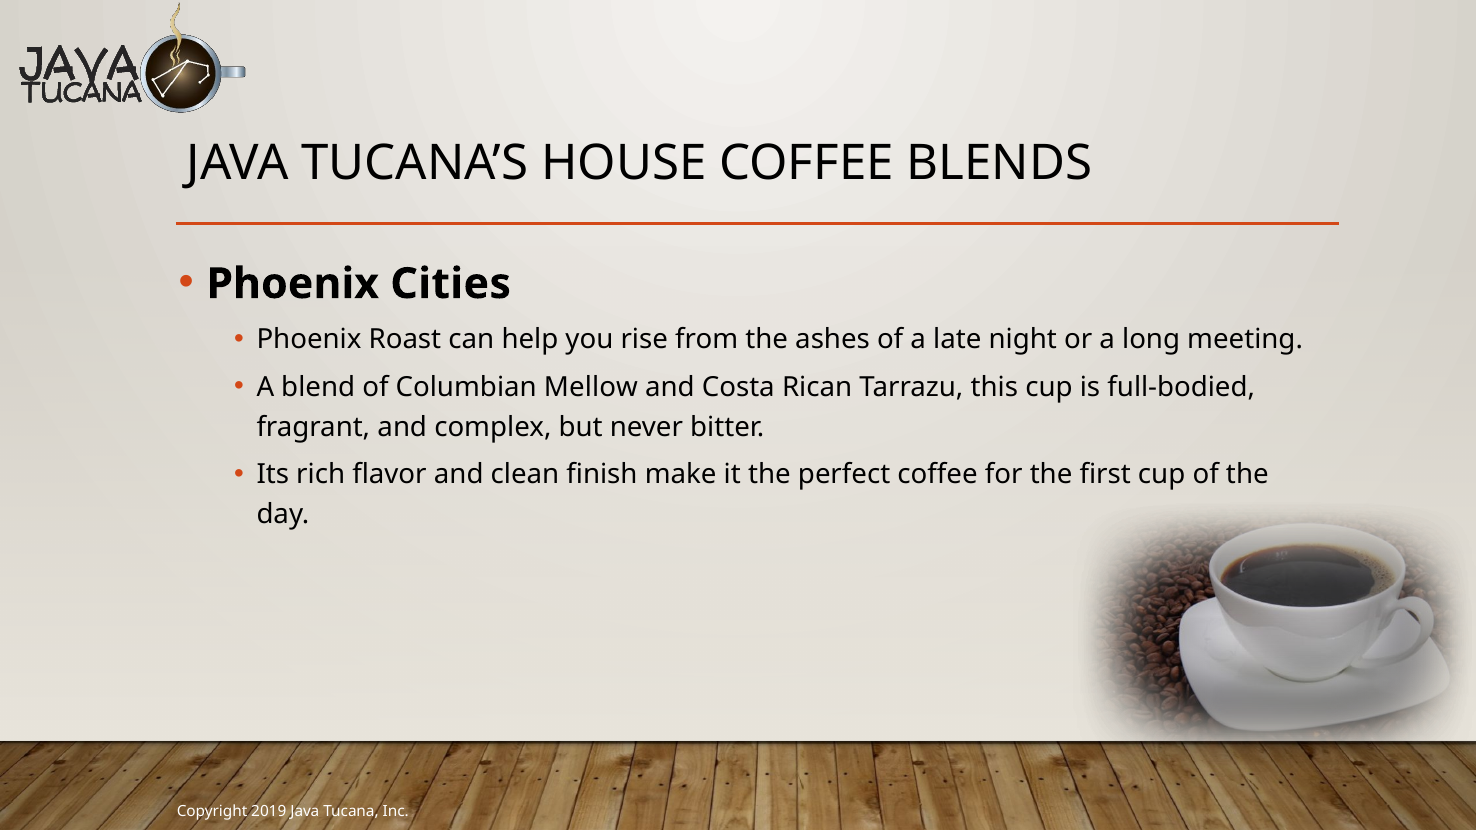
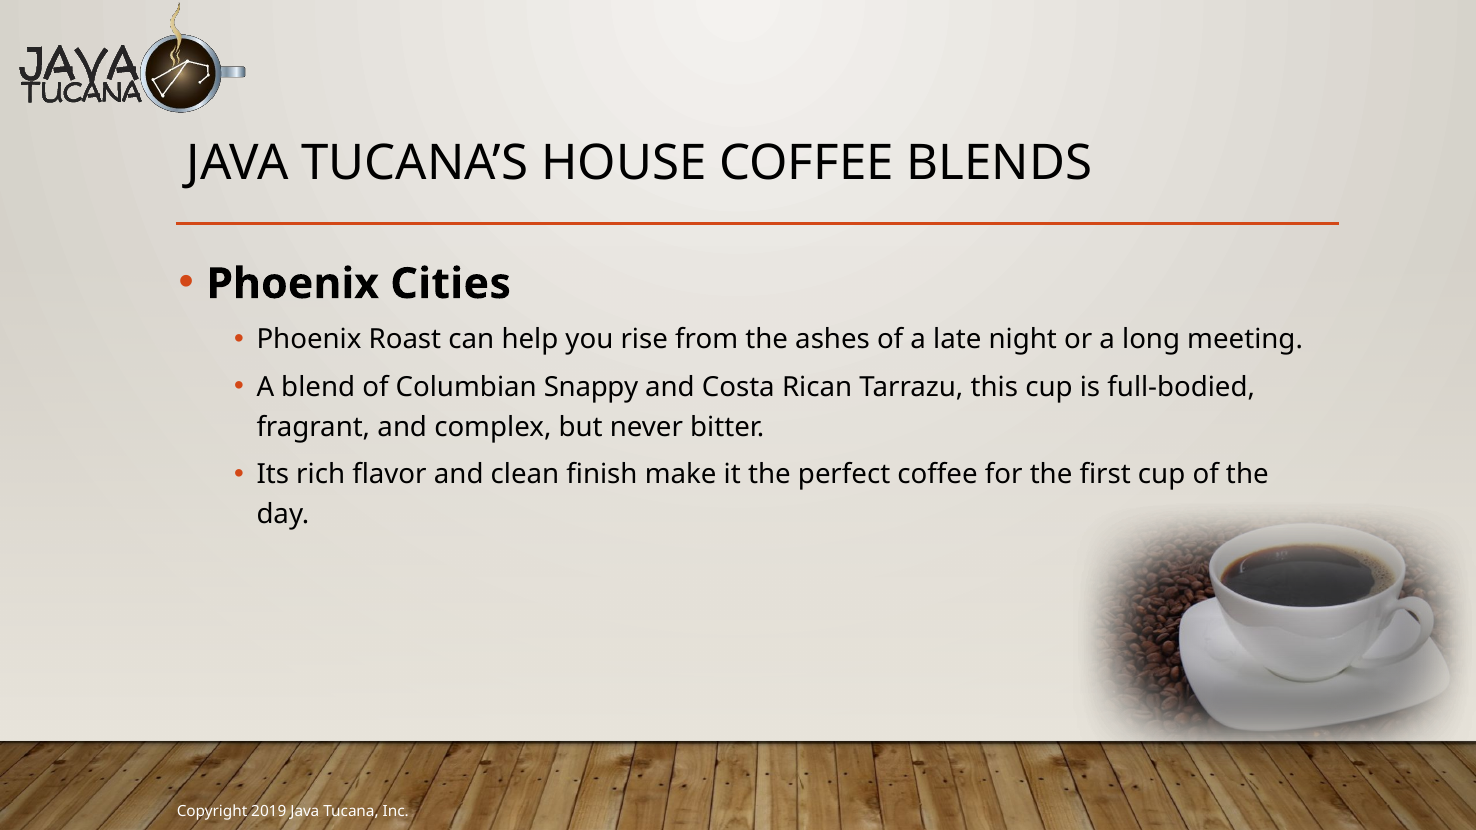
Mellow: Mellow -> Snappy
